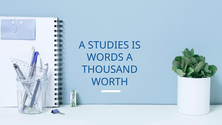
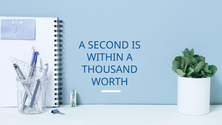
STUDIES: STUDIES -> SECOND
WORDS: WORDS -> WITHIN
